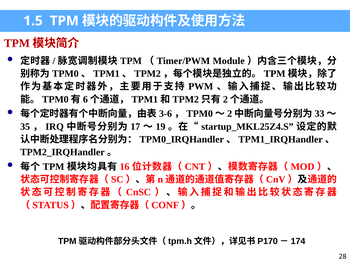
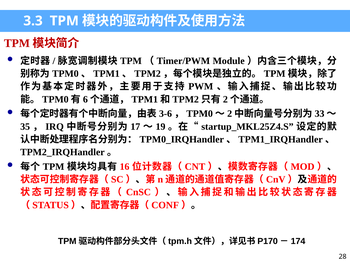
1.5: 1.5 -> 3.3
